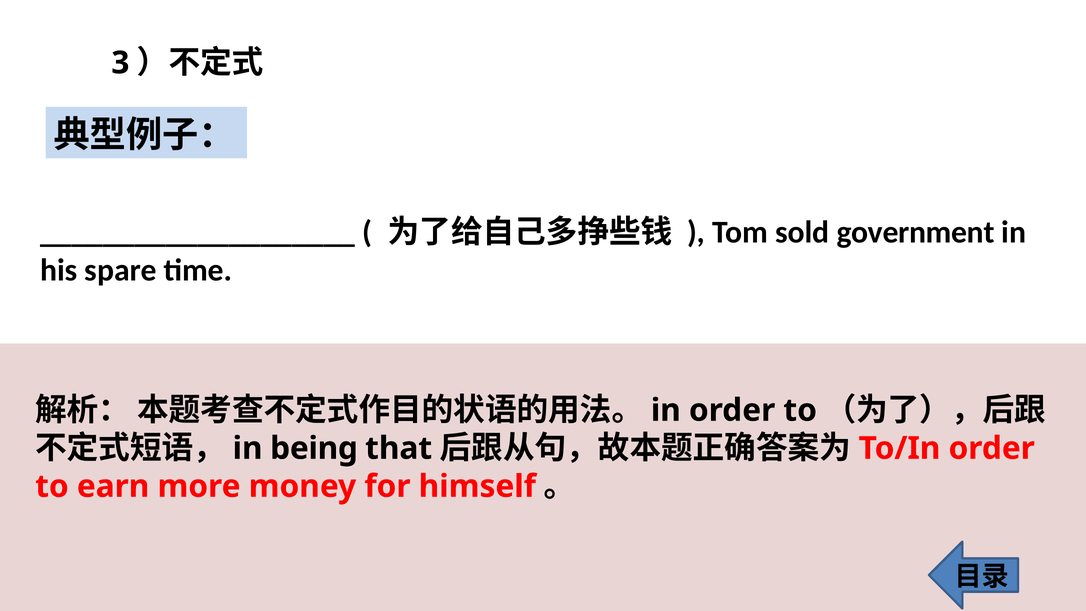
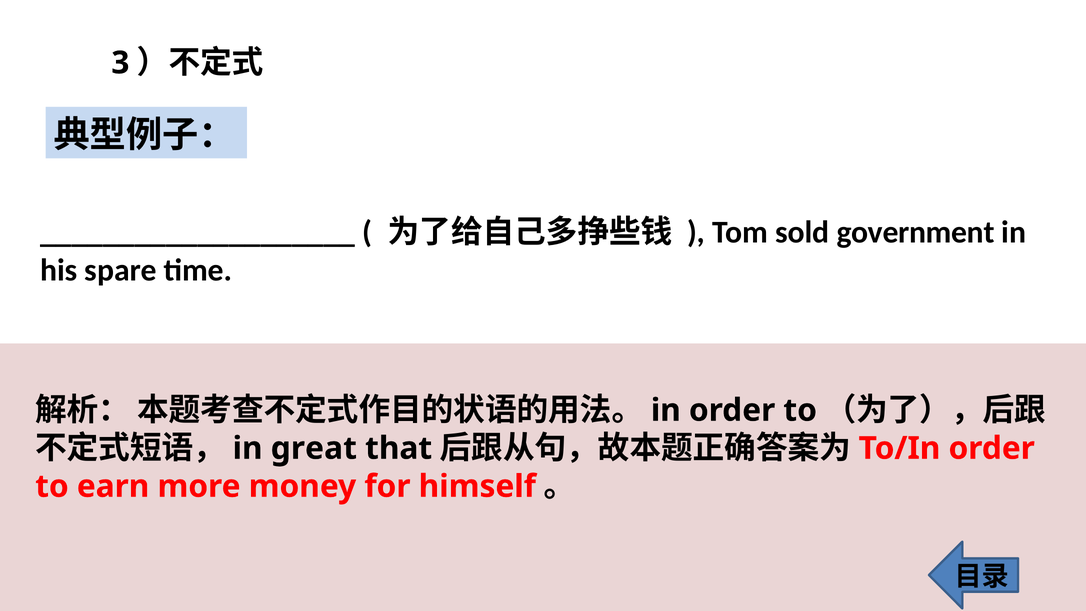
being: being -> great
